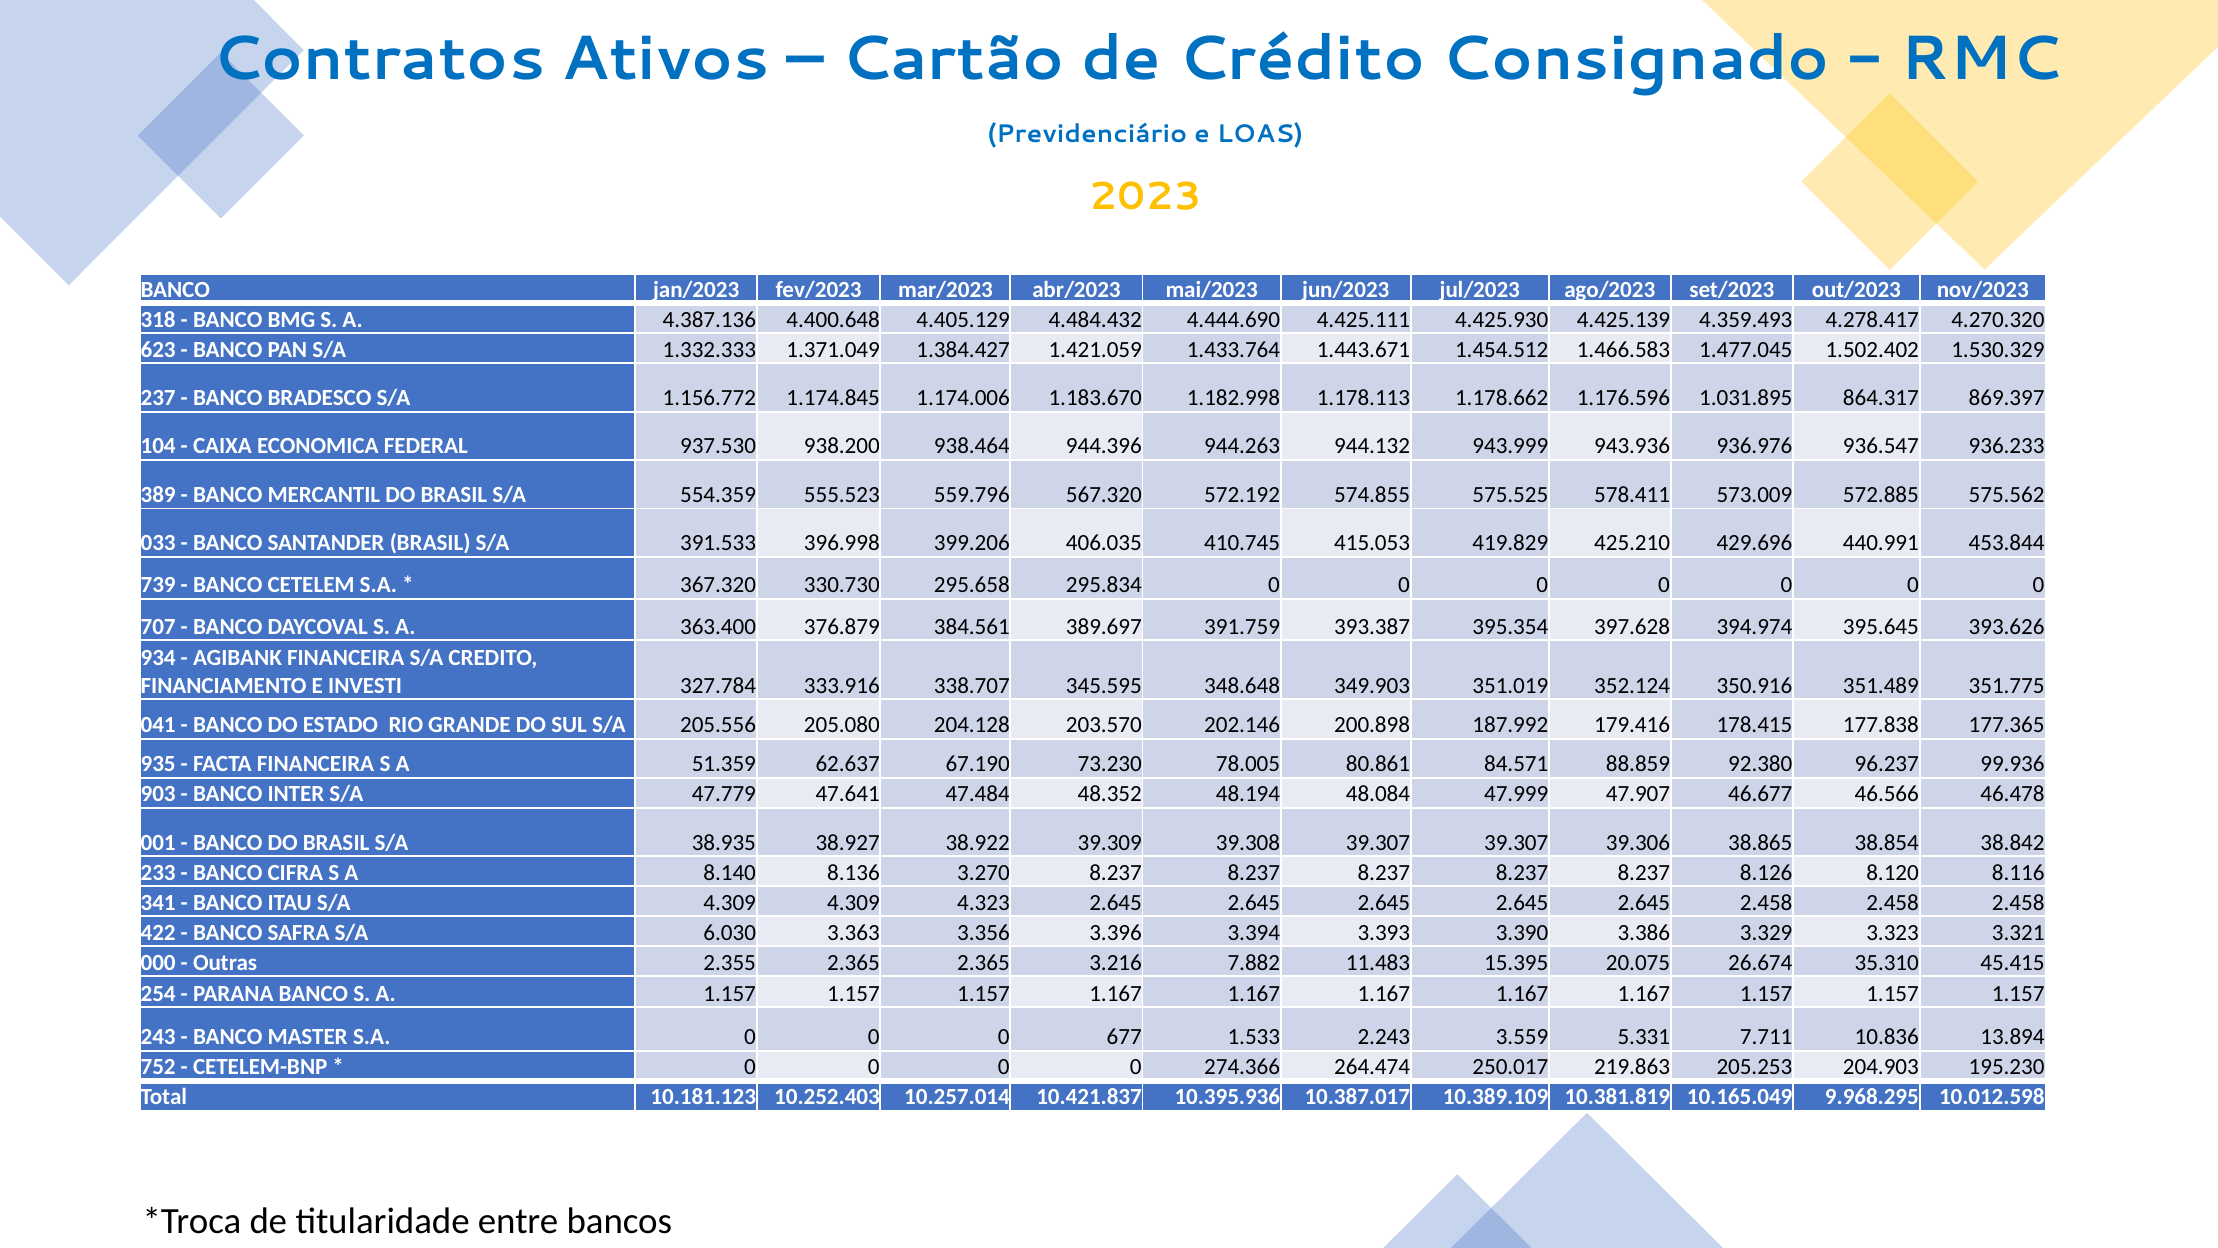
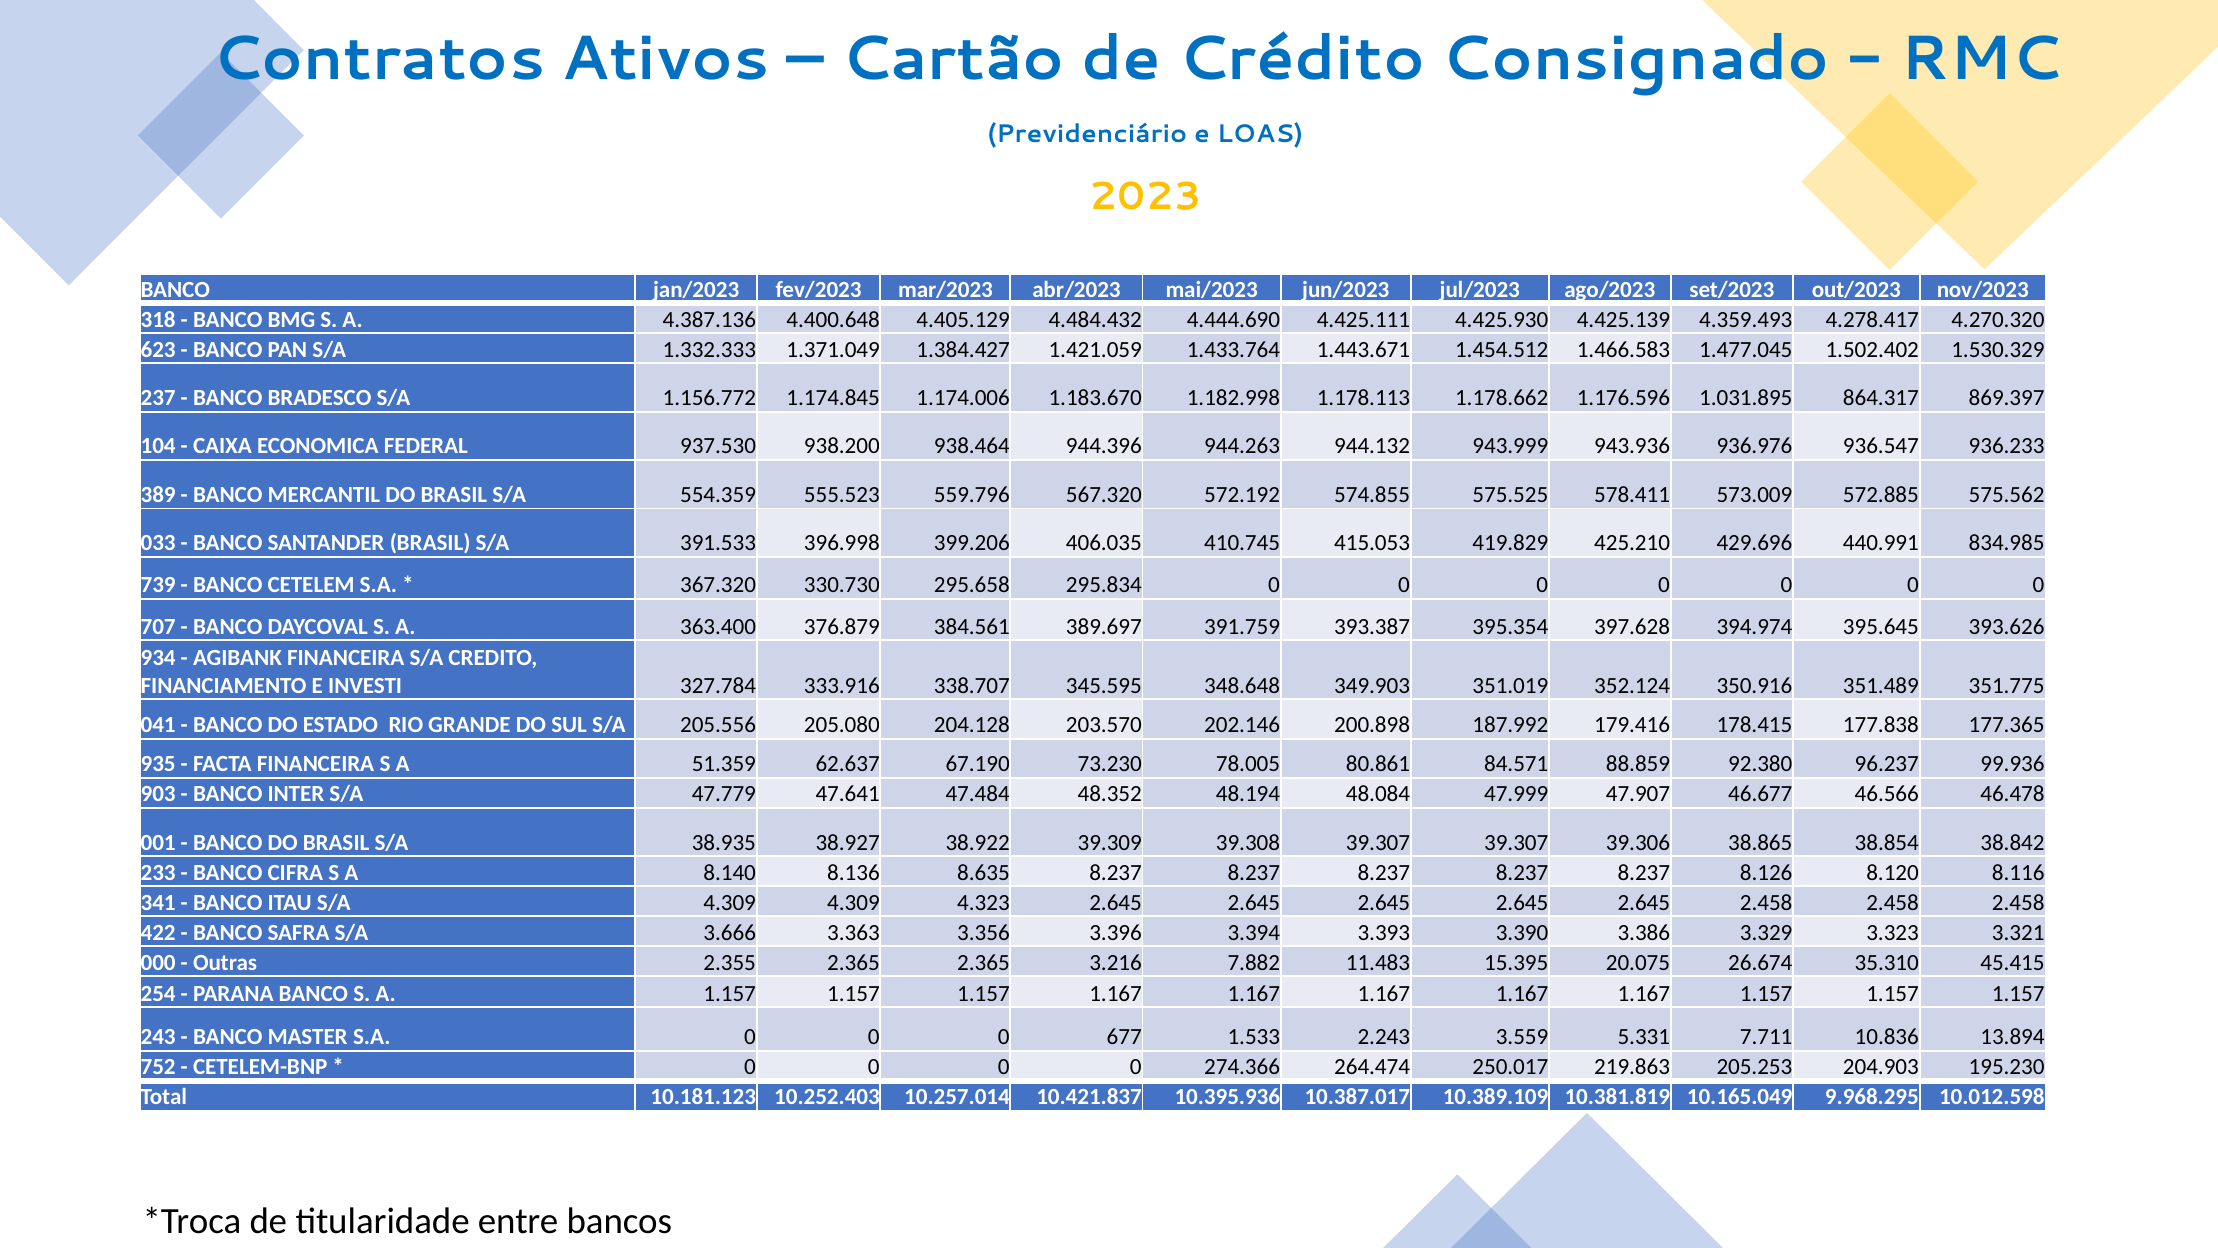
453.844: 453.844 -> 834.985
3.270: 3.270 -> 8.635
6.030: 6.030 -> 3.666
